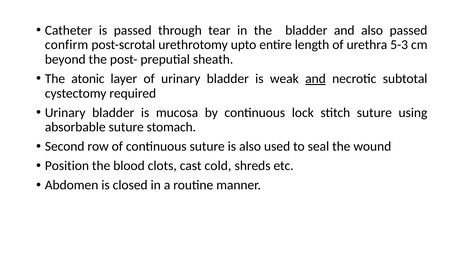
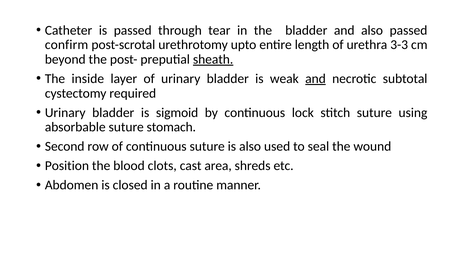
5-3: 5-3 -> 3-3
sheath underline: none -> present
atonic: atonic -> inside
mucosa: mucosa -> sigmoid
cold: cold -> area
